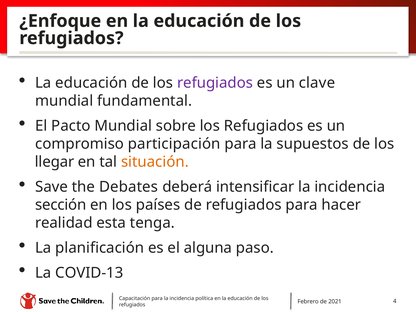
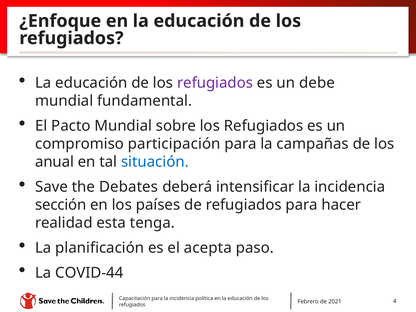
clave: clave -> debe
supuestos: supuestos -> campañas
llegar: llegar -> anual
situación colour: orange -> blue
alguna: alguna -> acepta
COVID-13: COVID-13 -> COVID-44
